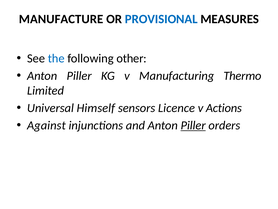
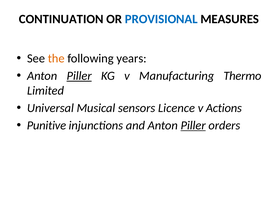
MANUFACTURE: MANUFACTURE -> CONTINUATION
the colour: blue -> orange
other: other -> years
Piller at (79, 76) underline: none -> present
Himself: Himself -> Musical
Against: Against -> Punitive
